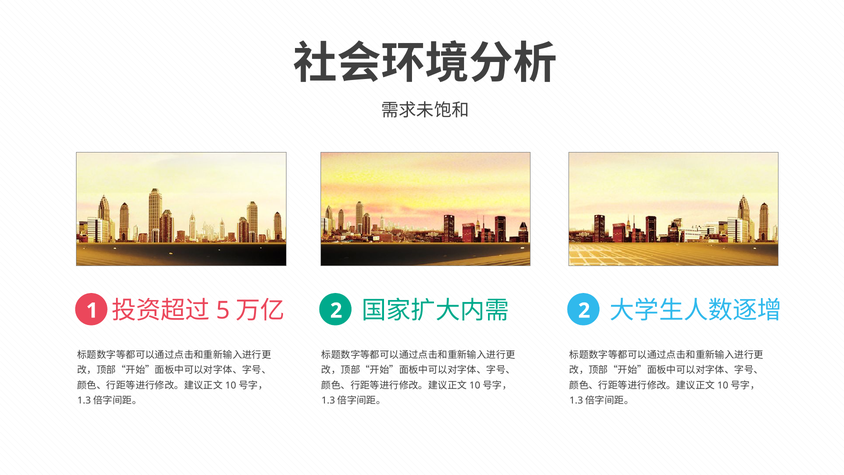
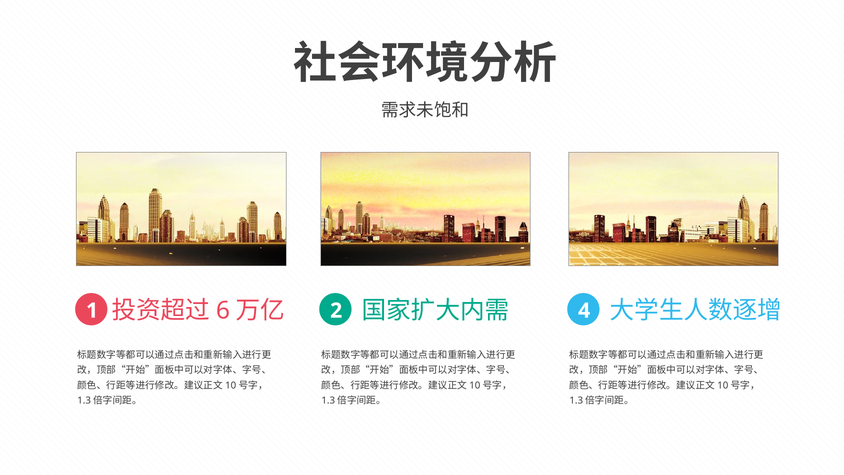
5: 5 -> 6
2 at (584, 310): 2 -> 4
